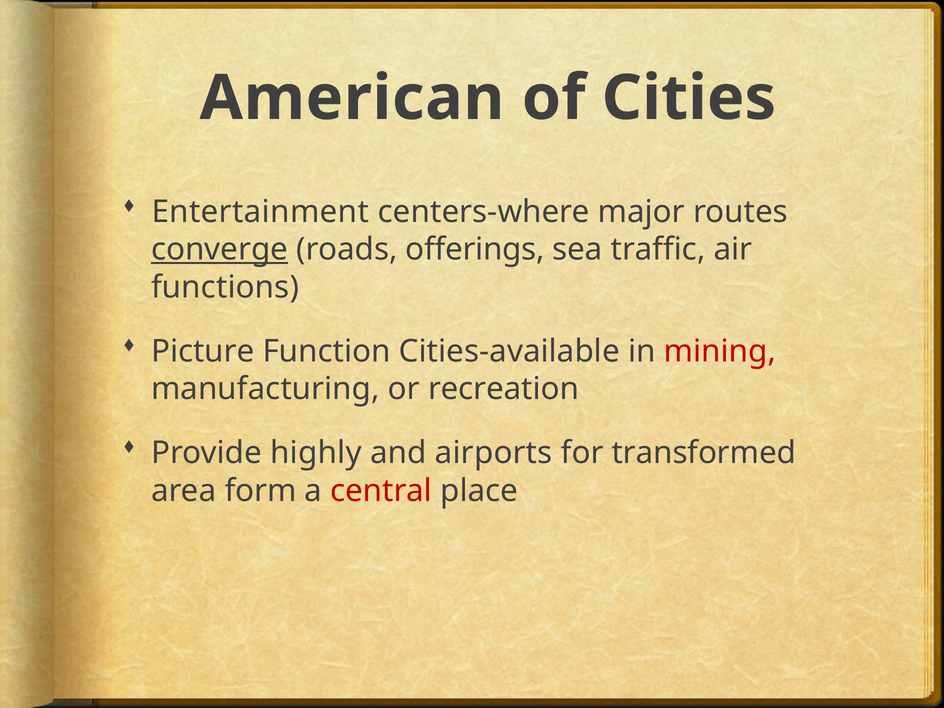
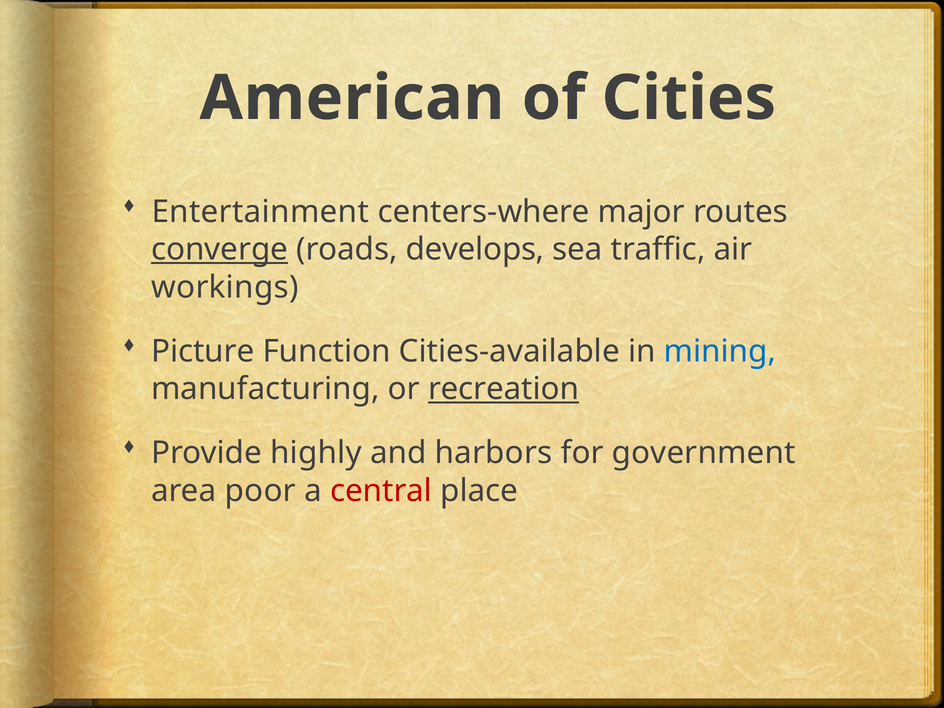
offerings: offerings -> develops
functions: functions -> workings
mining colour: red -> blue
recreation underline: none -> present
airports: airports -> harbors
transformed: transformed -> government
form: form -> poor
